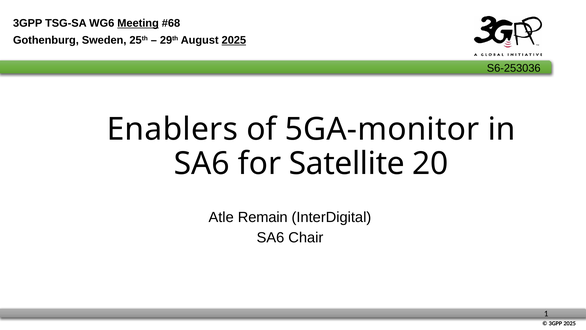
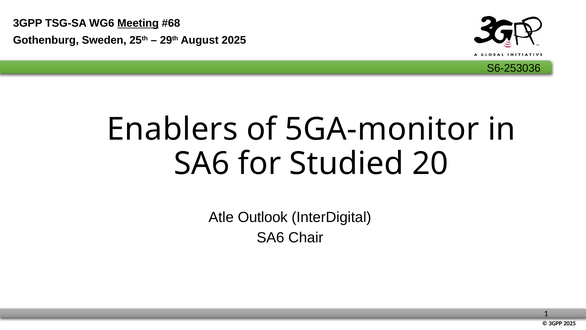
2025 at (234, 40) underline: present -> none
Satellite: Satellite -> Studied
Remain: Remain -> Outlook
